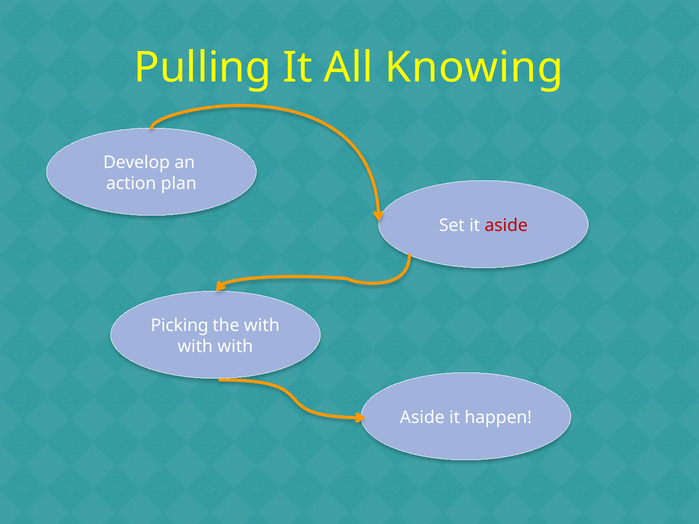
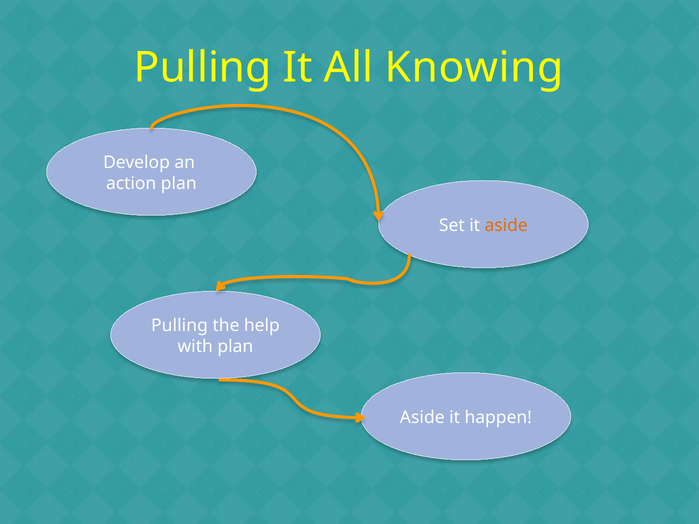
aside at (506, 225) colour: red -> orange
Picking at (180, 326): Picking -> Pulling
the with: with -> help
with at (235, 347): with -> plan
